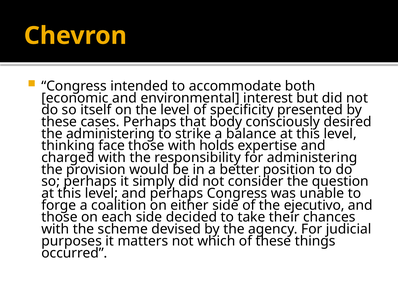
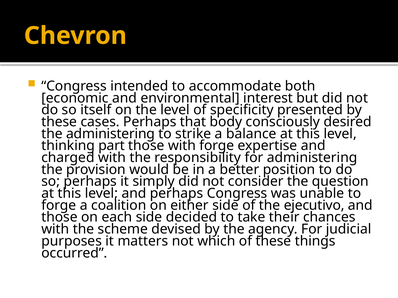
face: face -> part
with holds: holds -> forge
